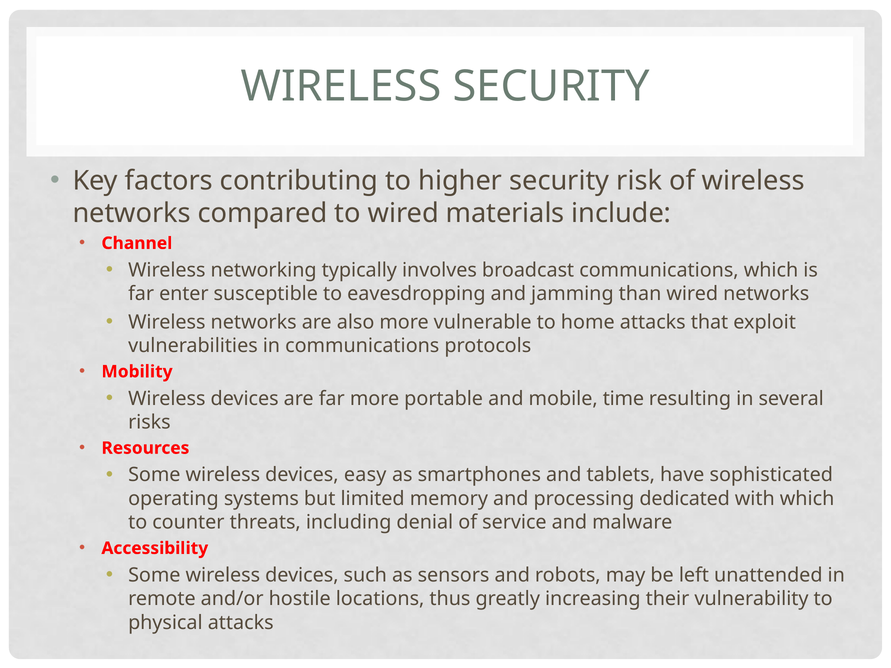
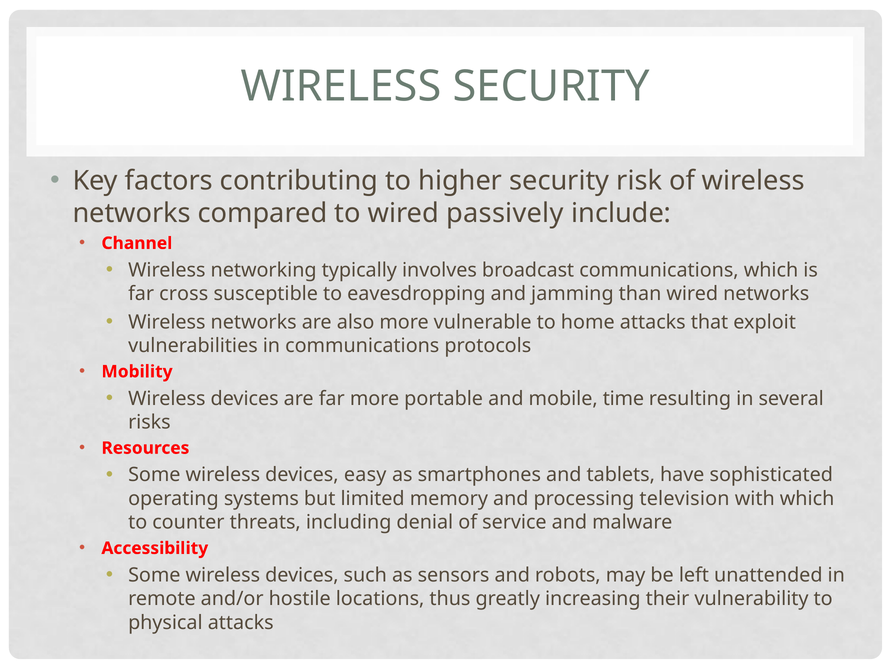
materials: materials -> passively
enter: enter -> cross
dedicated: dedicated -> television
